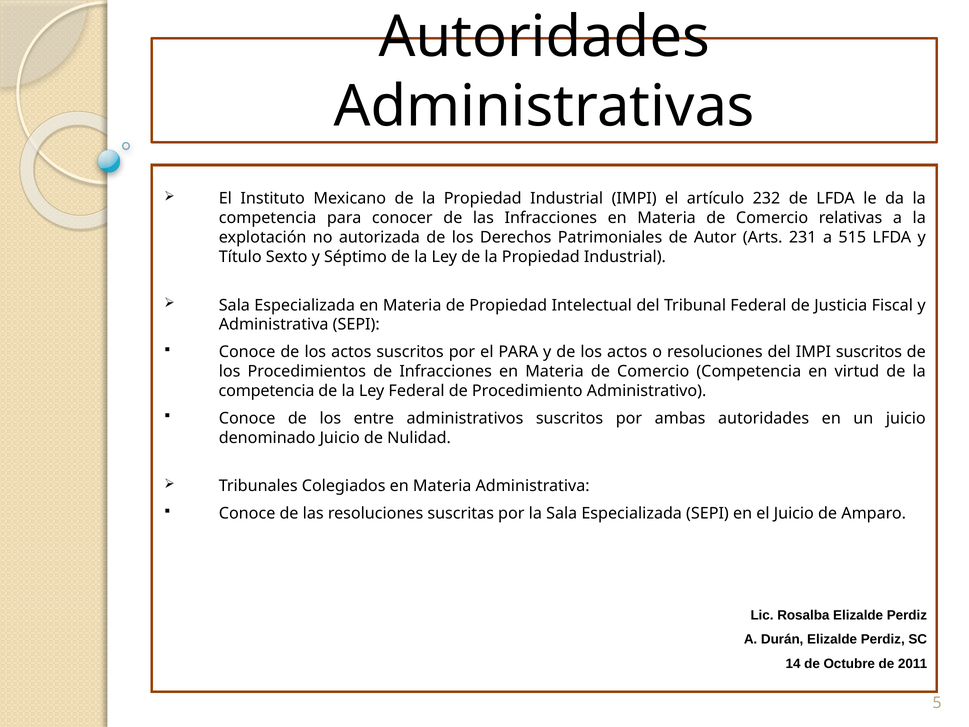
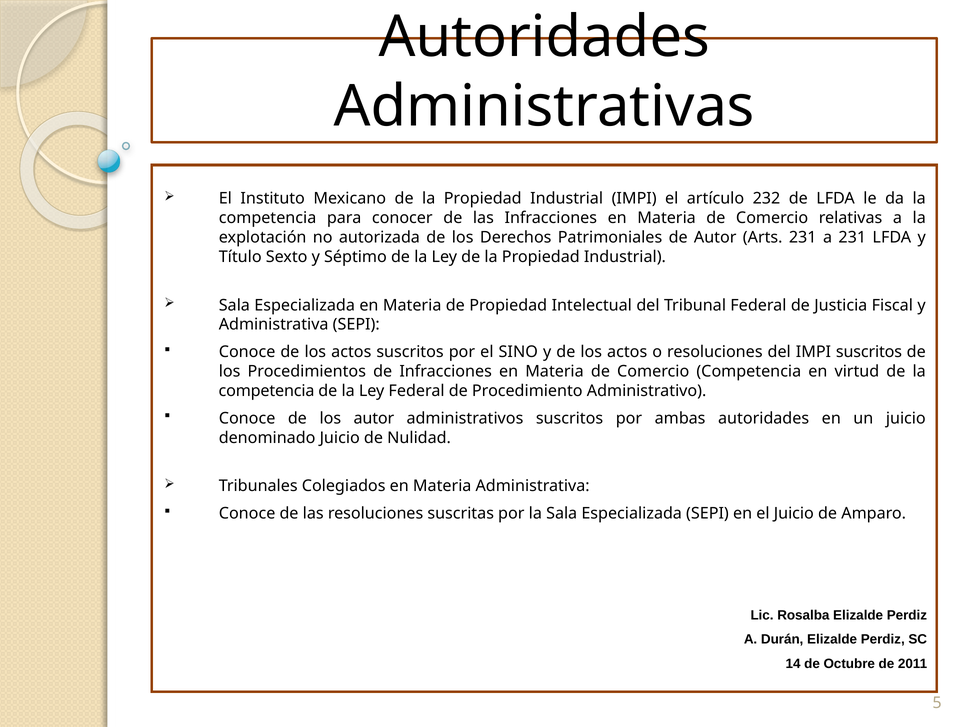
a 515: 515 -> 231
el PARA: PARA -> SINO
los entre: entre -> autor
